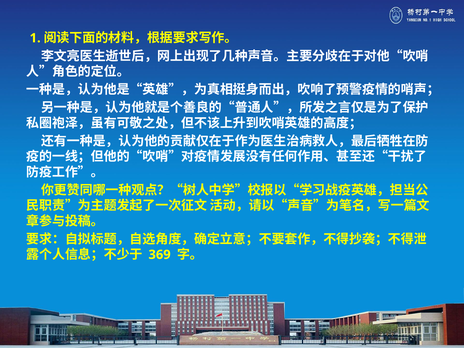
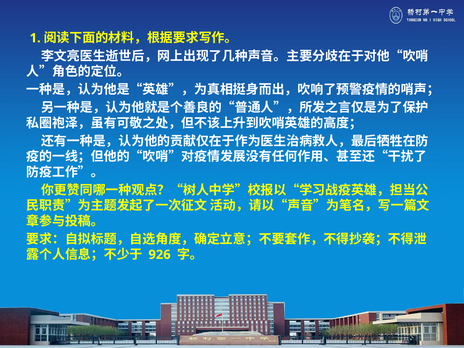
369: 369 -> 926
